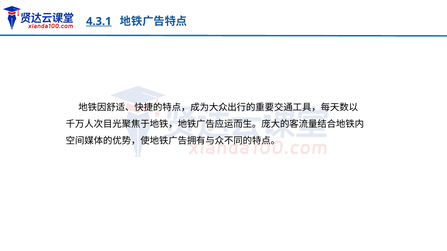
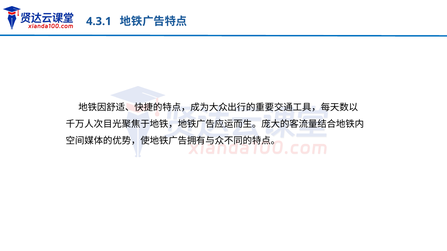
4.3.1 underline: present -> none
